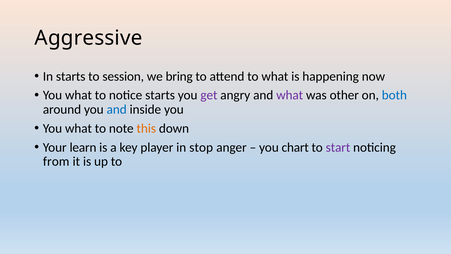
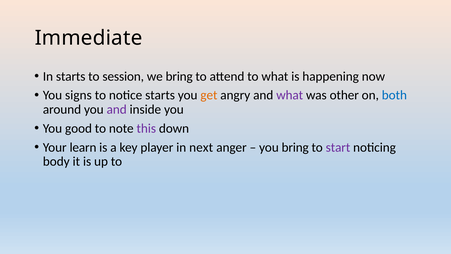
Aggressive: Aggressive -> Immediate
what at (78, 95): what -> signs
get colour: purple -> orange
and at (117, 109) colour: blue -> purple
what at (78, 128): what -> good
this colour: orange -> purple
stop: stop -> next
you chart: chart -> bring
from: from -> body
